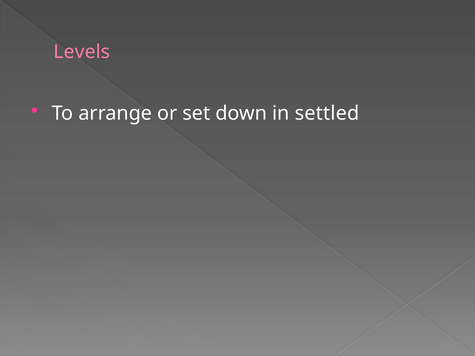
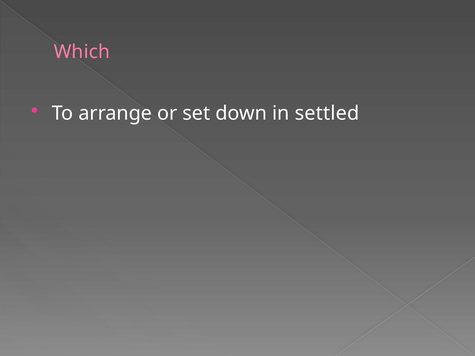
Levels: Levels -> Which
